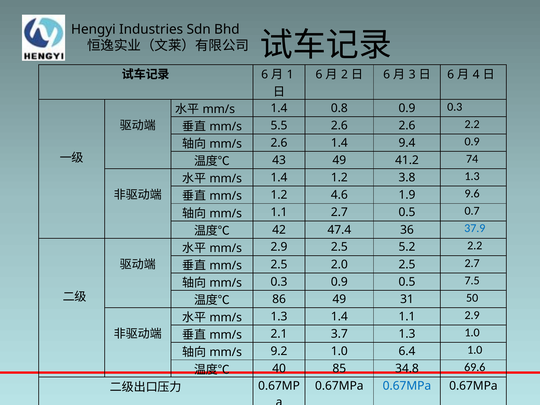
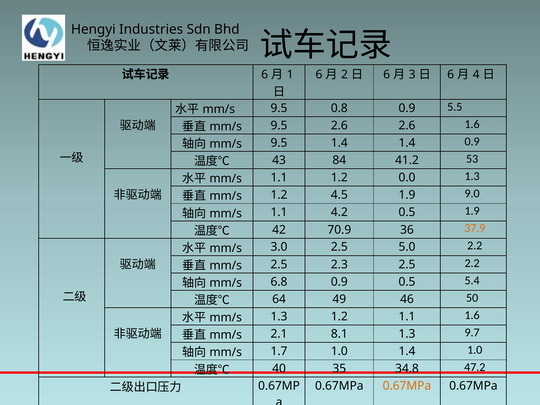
1.4 at (279, 108): 1.4 -> 9.5
0.9 0.3: 0.3 -> 5.5
5.5 at (279, 125): 5.5 -> 9.5
2.6 2.2: 2.2 -> 1.6
2.6 at (279, 143): 2.6 -> 9.5
1.4 9.4: 9.4 -> 1.4
43 49: 49 -> 84
74: 74 -> 53
1.4 at (279, 178): 1.4 -> 1.1
3.8: 3.8 -> 0.0
4.6: 4.6 -> 4.5
9.6: 9.6 -> 9.0
1.1 2.7: 2.7 -> 4.2
0.5 0.7: 0.7 -> 1.9
47.4: 47.4 -> 70.9
37.9 colour: blue -> orange
2.9 at (279, 247): 2.9 -> 3.0
5.2: 5.2 -> 5.0
2.0: 2.0 -> 2.3
2.5 2.7: 2.7 -> 2.2
0.3 at (279, 282): 0.3 -> 6.8
7.5: 7.5 -> 5.4
86: 86 -> 64
31: 31 -> 46
1.3 1.4: 1.4 -> 1.2
1.1 2.9: 2.9 -> 1.6
3.7: 3.7 -> 8.1
1.3 1.0: 1.0 -> 9.7
9.2: 9.2 -> 1.7
1.0 6.4: 6.4 -> 1.4
85: 85 -> 35
69.6: 69.6 -> 47.2
0.67MPa at (407, 386) colour: blue -> orange
